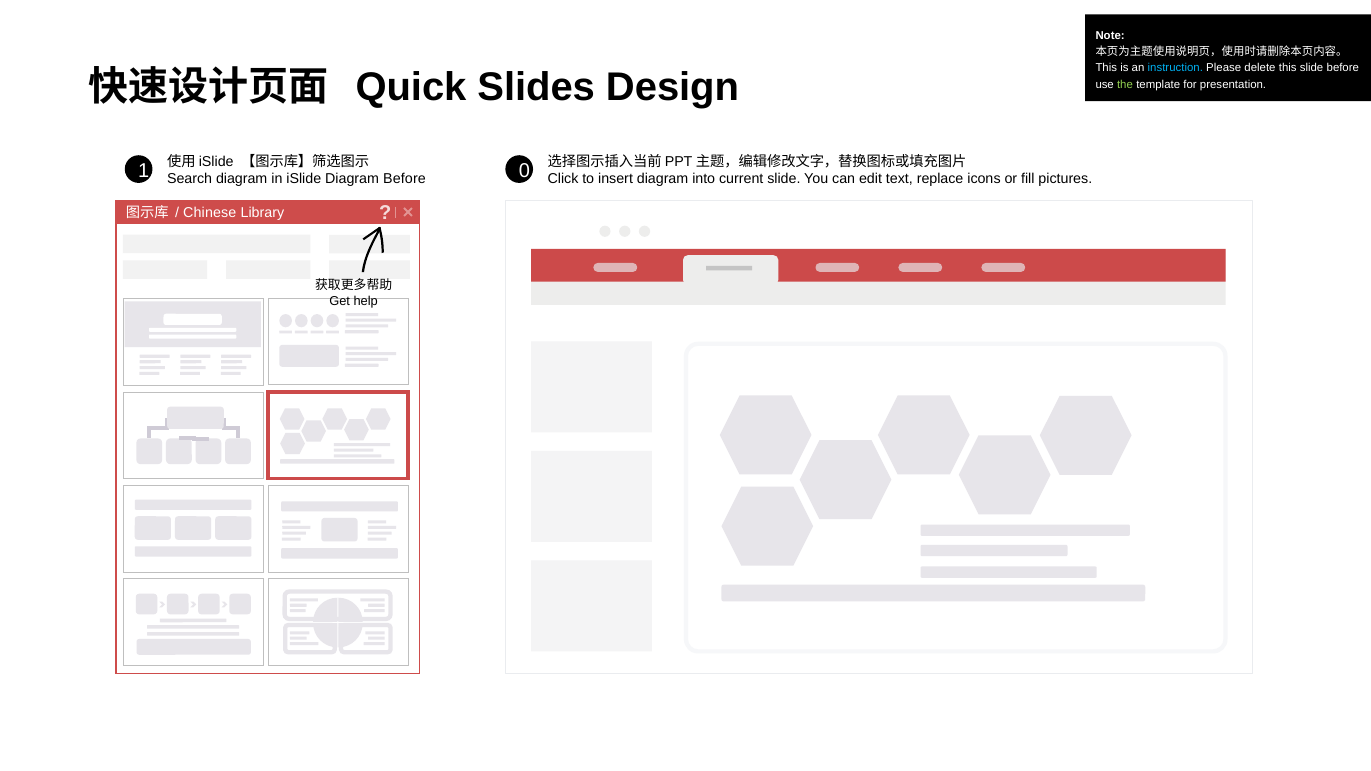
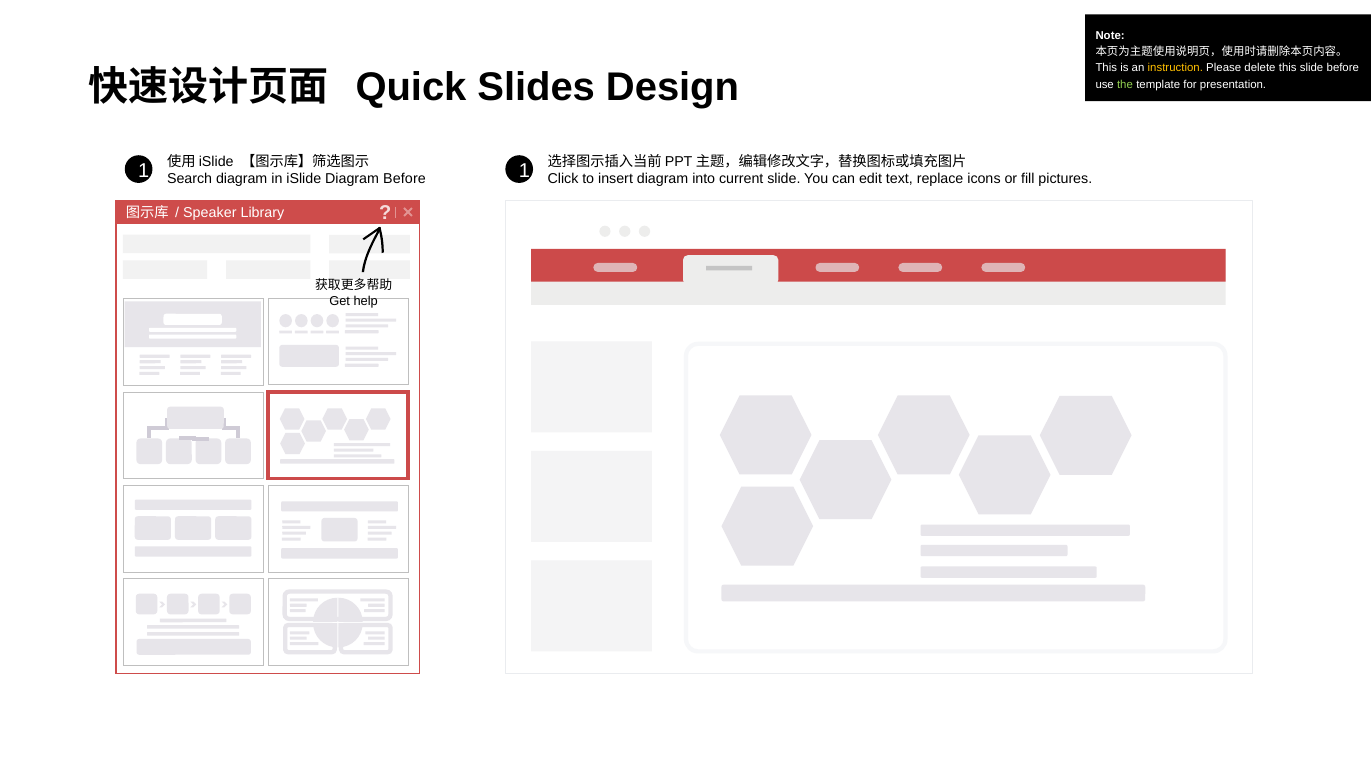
instruction colour: light blue -> yellow
1 0: 0 -> 1
Chinese: Chinese -> Speaker
